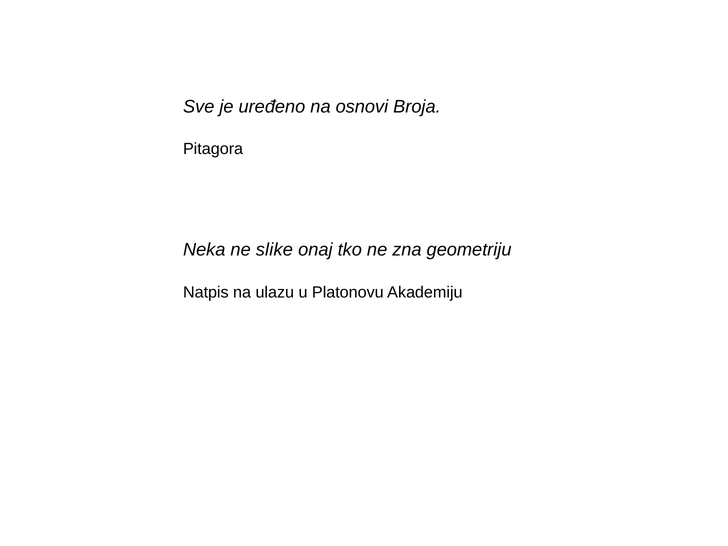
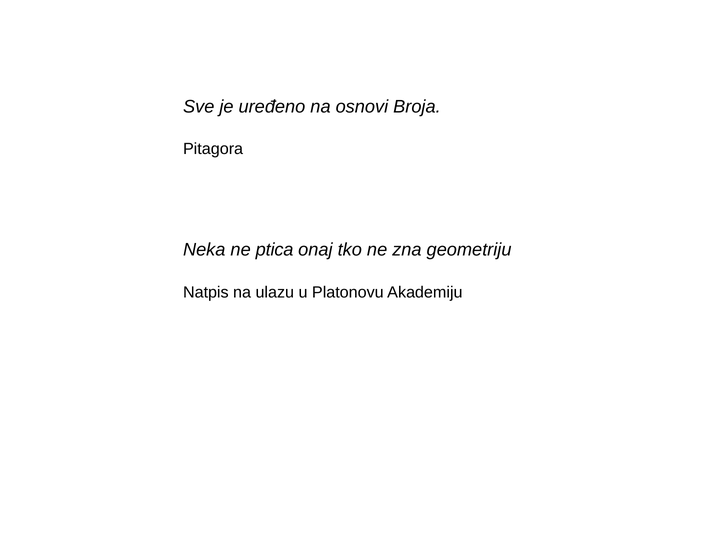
slike: slike -> ptica
